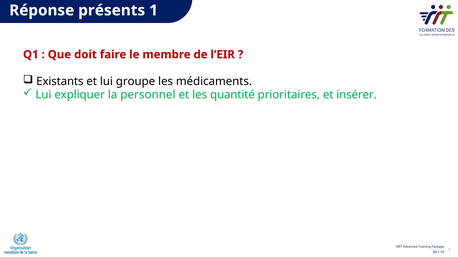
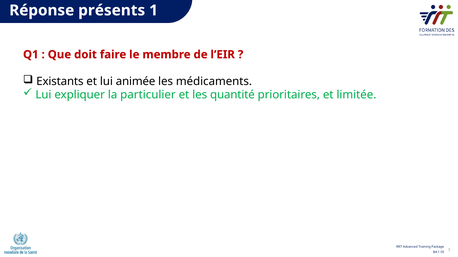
groupe: groupe -> animée
personnel: personnel -> particulier
insérer: insérer -> limitée
